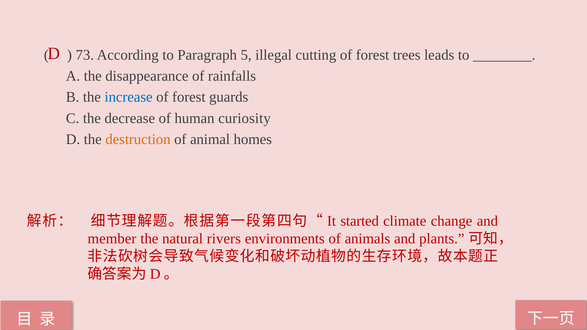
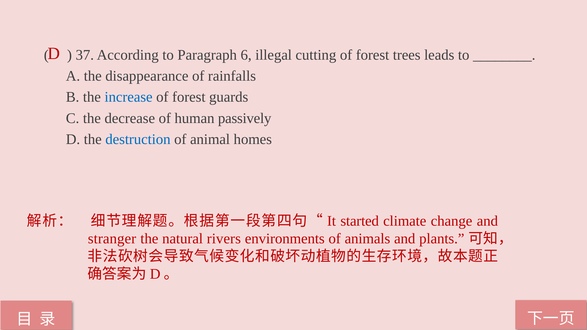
73: 73 -> 37
5: 5 -> 6
curiosity: curiosity -> passively
destruction colour: orange -> blue
member: member -> stranger
